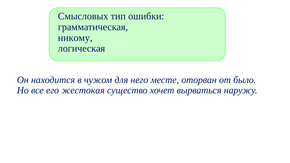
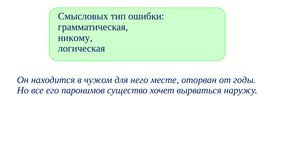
было: было -> годы
жестокая: жестокая -> паронимов
